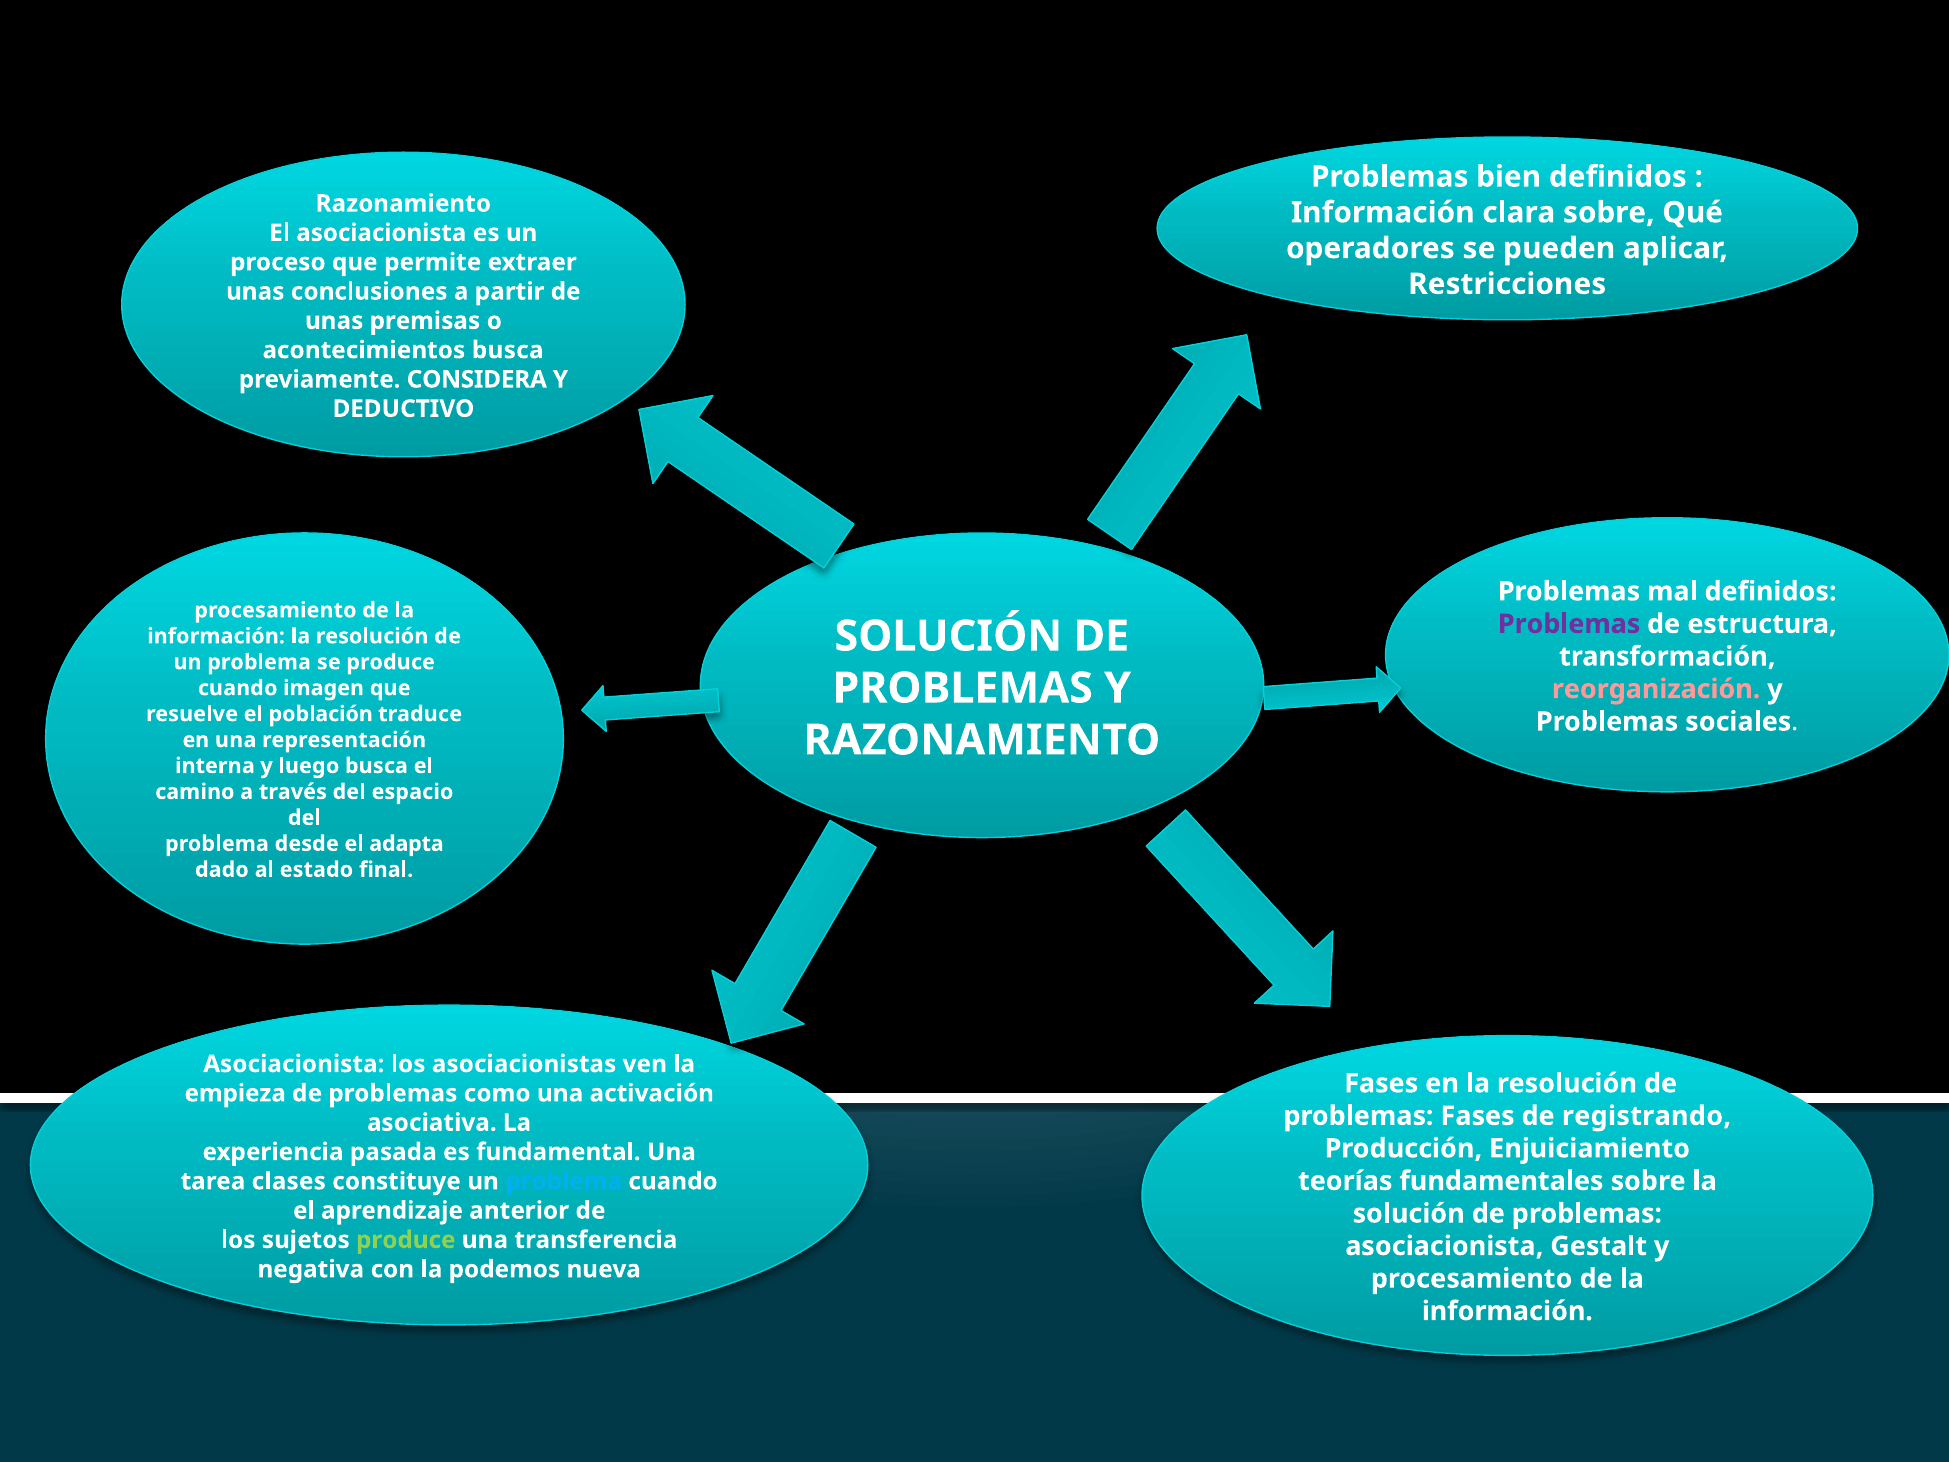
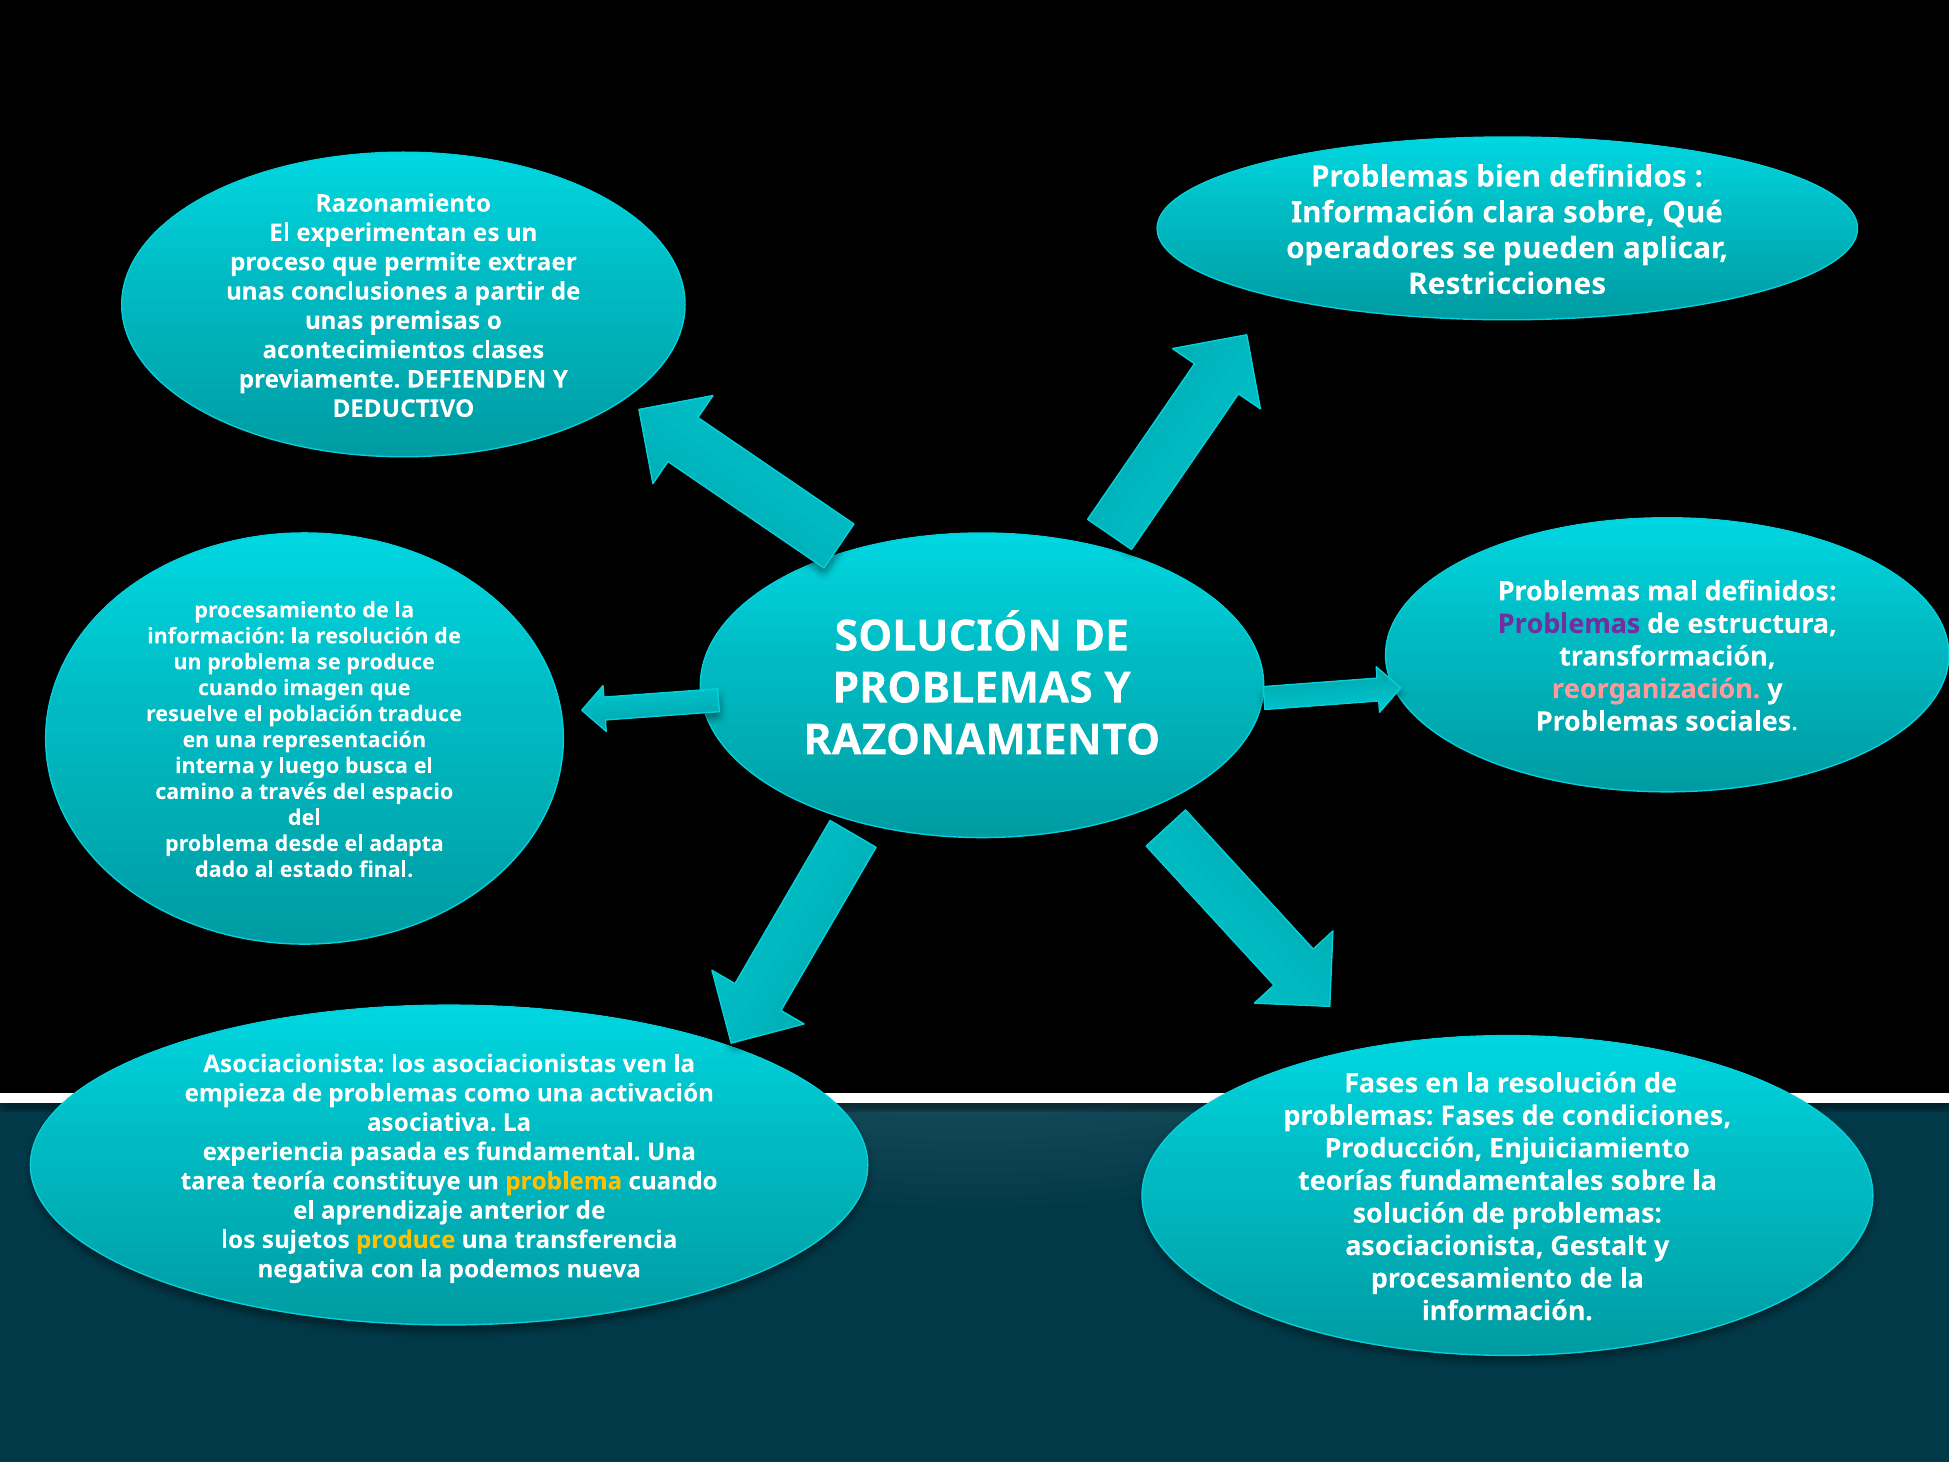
El asociacionista: asociacionista -> experimentan
acontecimientos busca: busca -> clases
CONSIDERA: CONSIDERA -> DEFIENDEN
registrando: registrando -> condiciones
clases: clases -> teoría
problema at (564, 1181) colour: light blue -> yellow
produce at (406, 1240) colour: light green -> yellow
